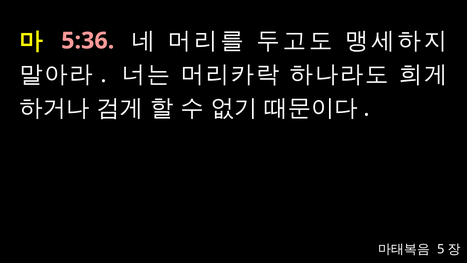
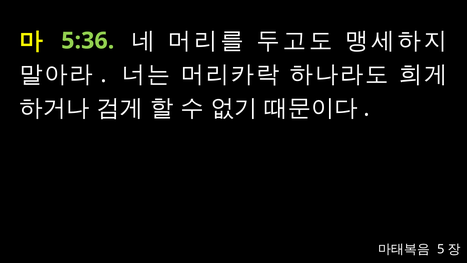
5:36 colour: pink -> light green
